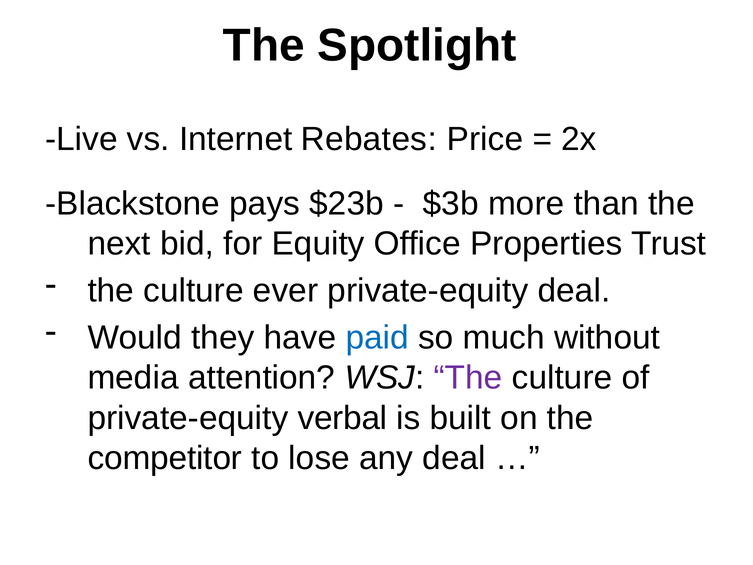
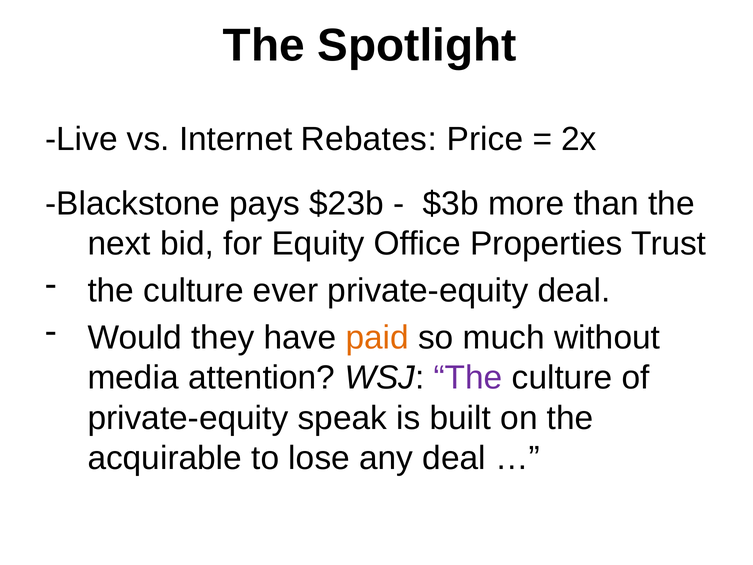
paid colour: blue -> orange
verbal: verbal -> speak
competitor: competitor -> acquirable
